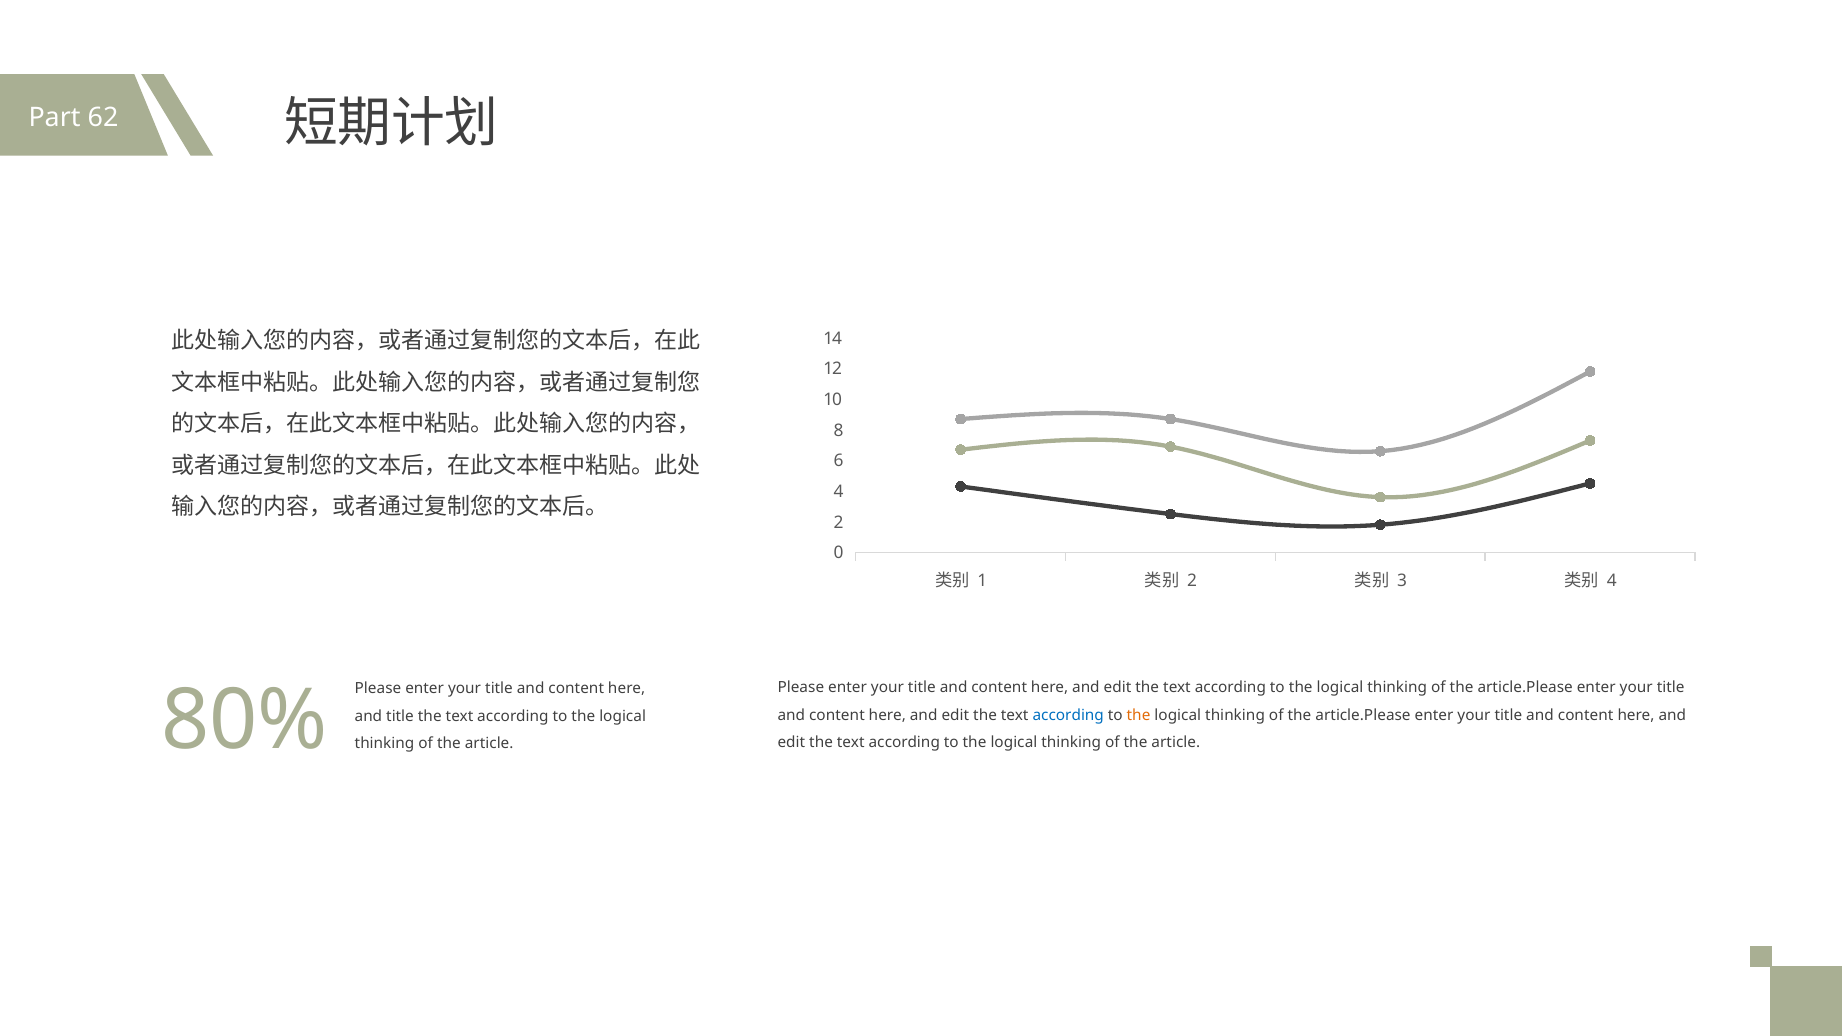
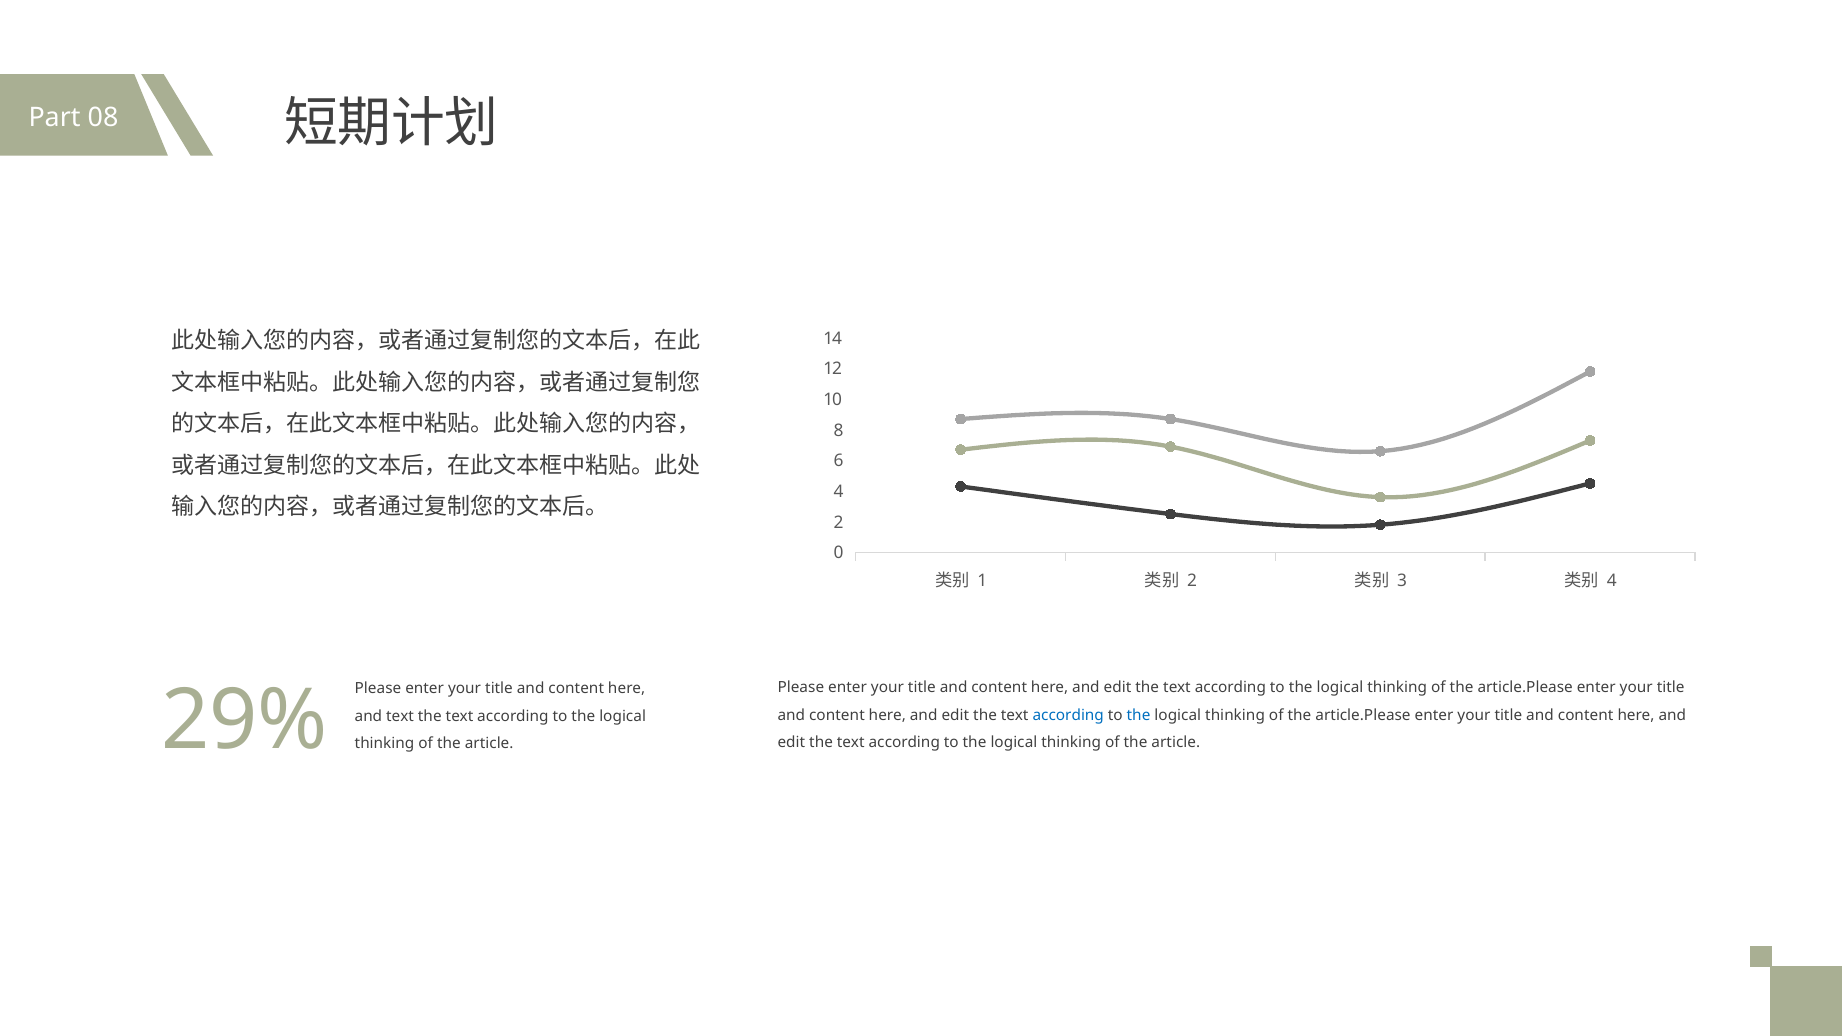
62: 62 -> 08
80%: 80% -> 29%
the at (1139, 715) colour: orange -> blue
and title: title -> text
